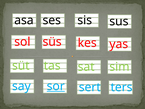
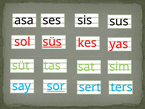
süs underline: none -> present
